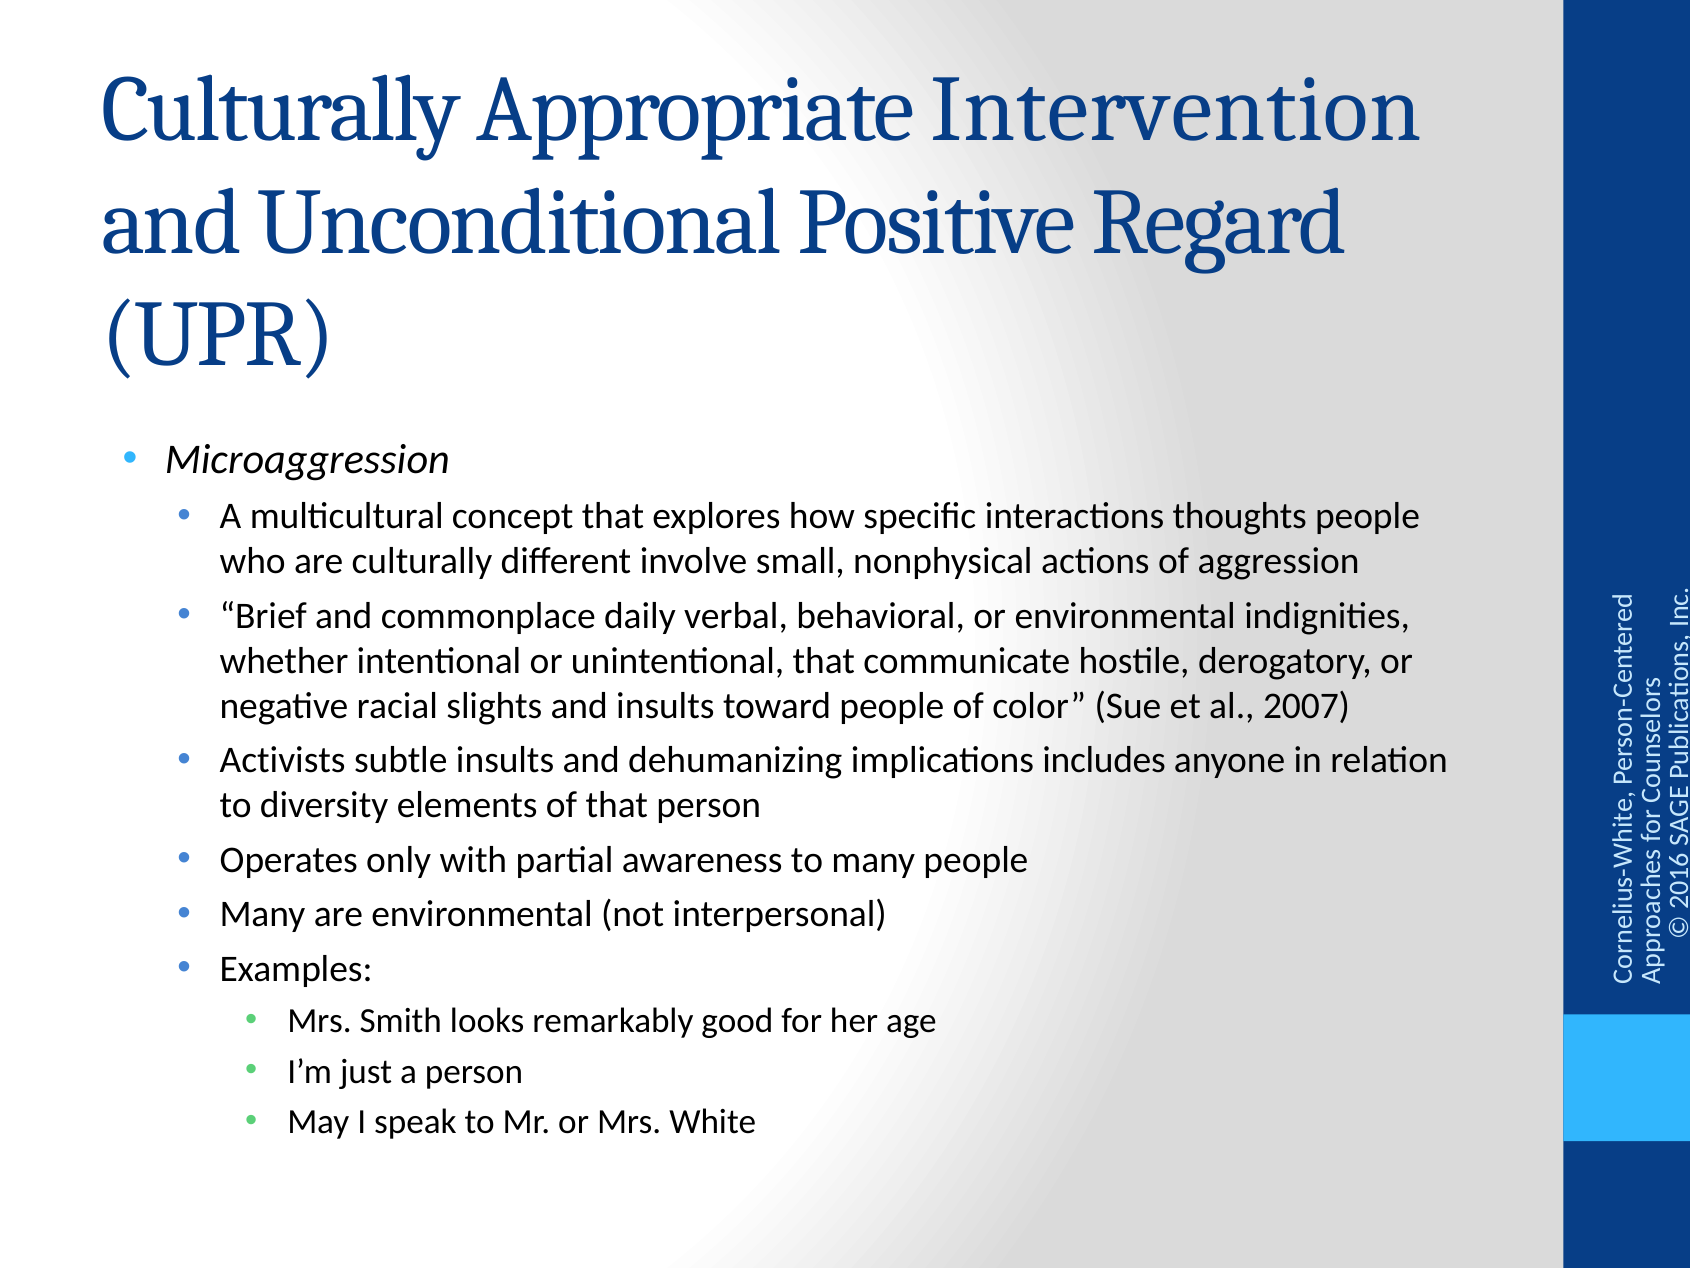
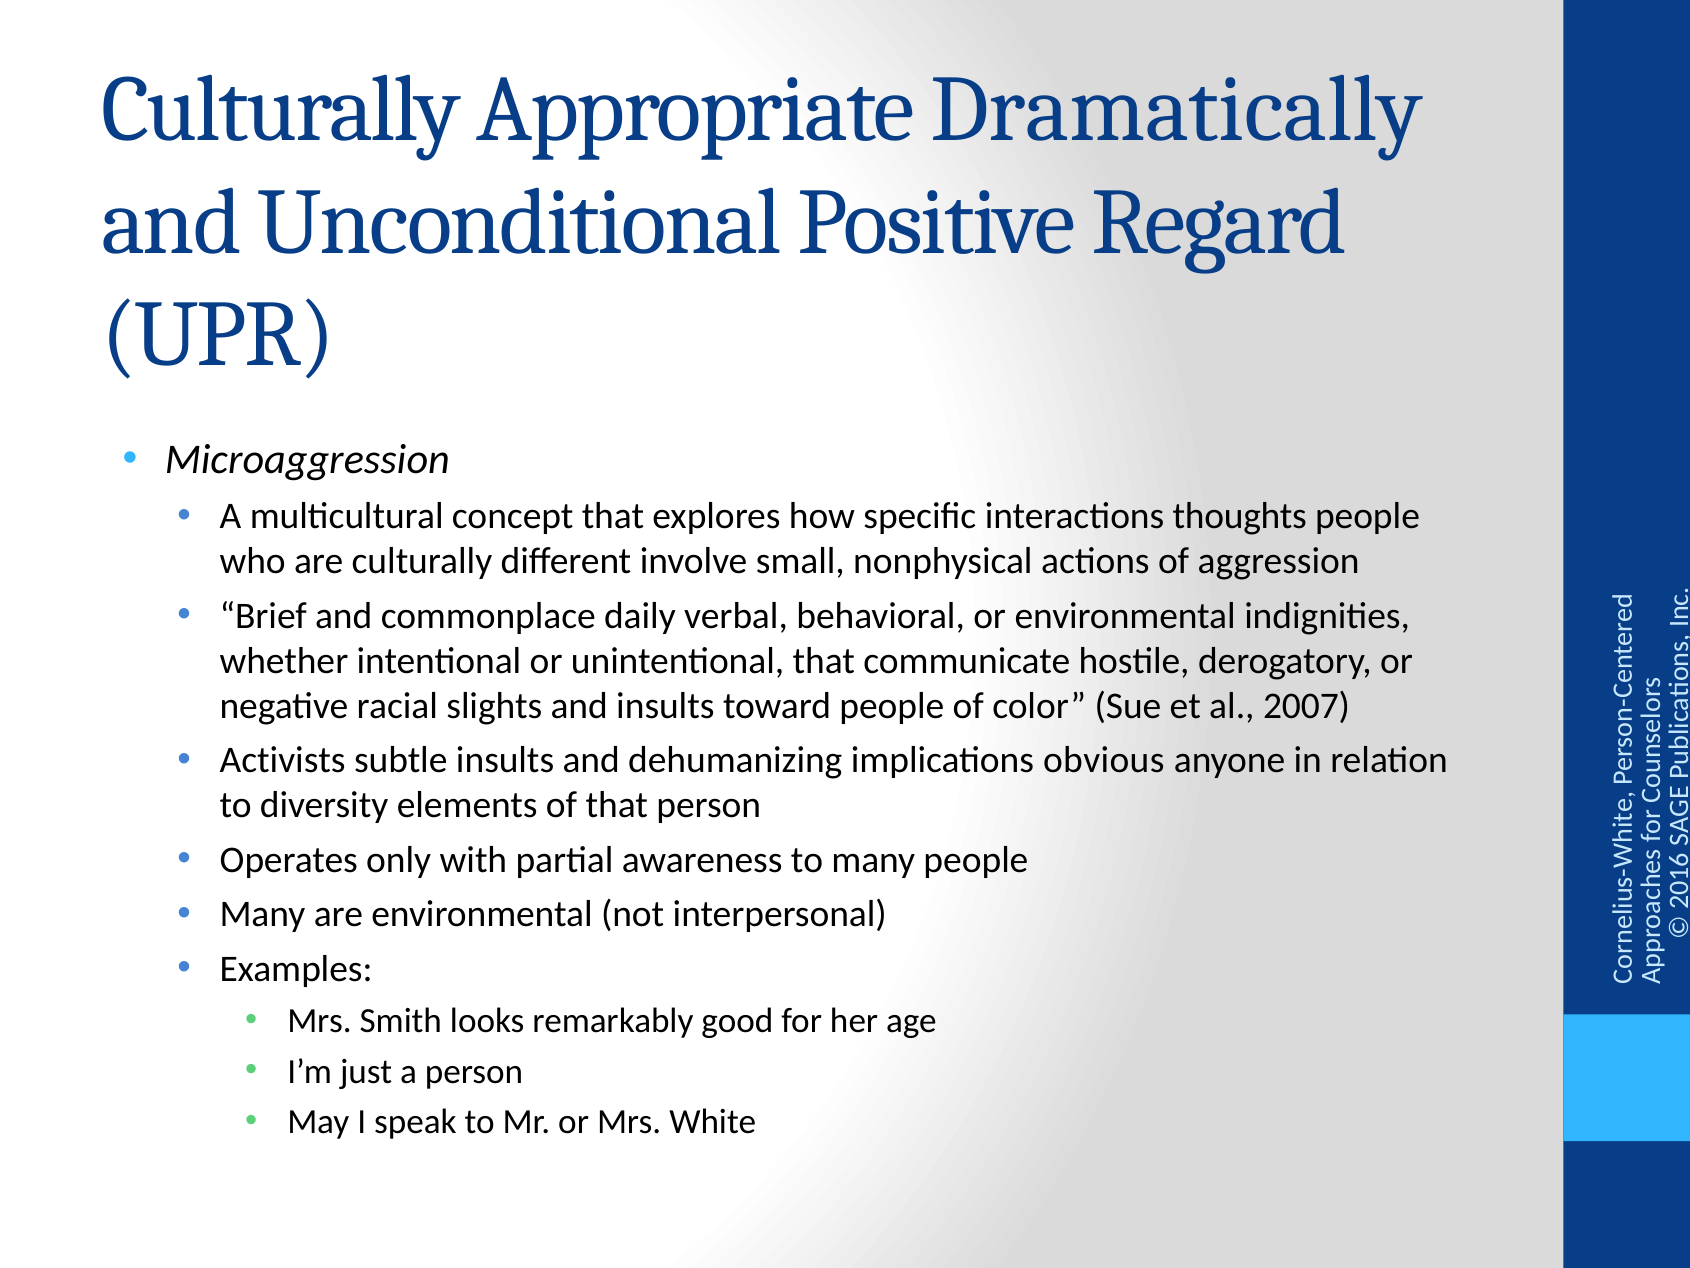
Intervention: Intervention -> Dramatically
includes: includes -> obvious
